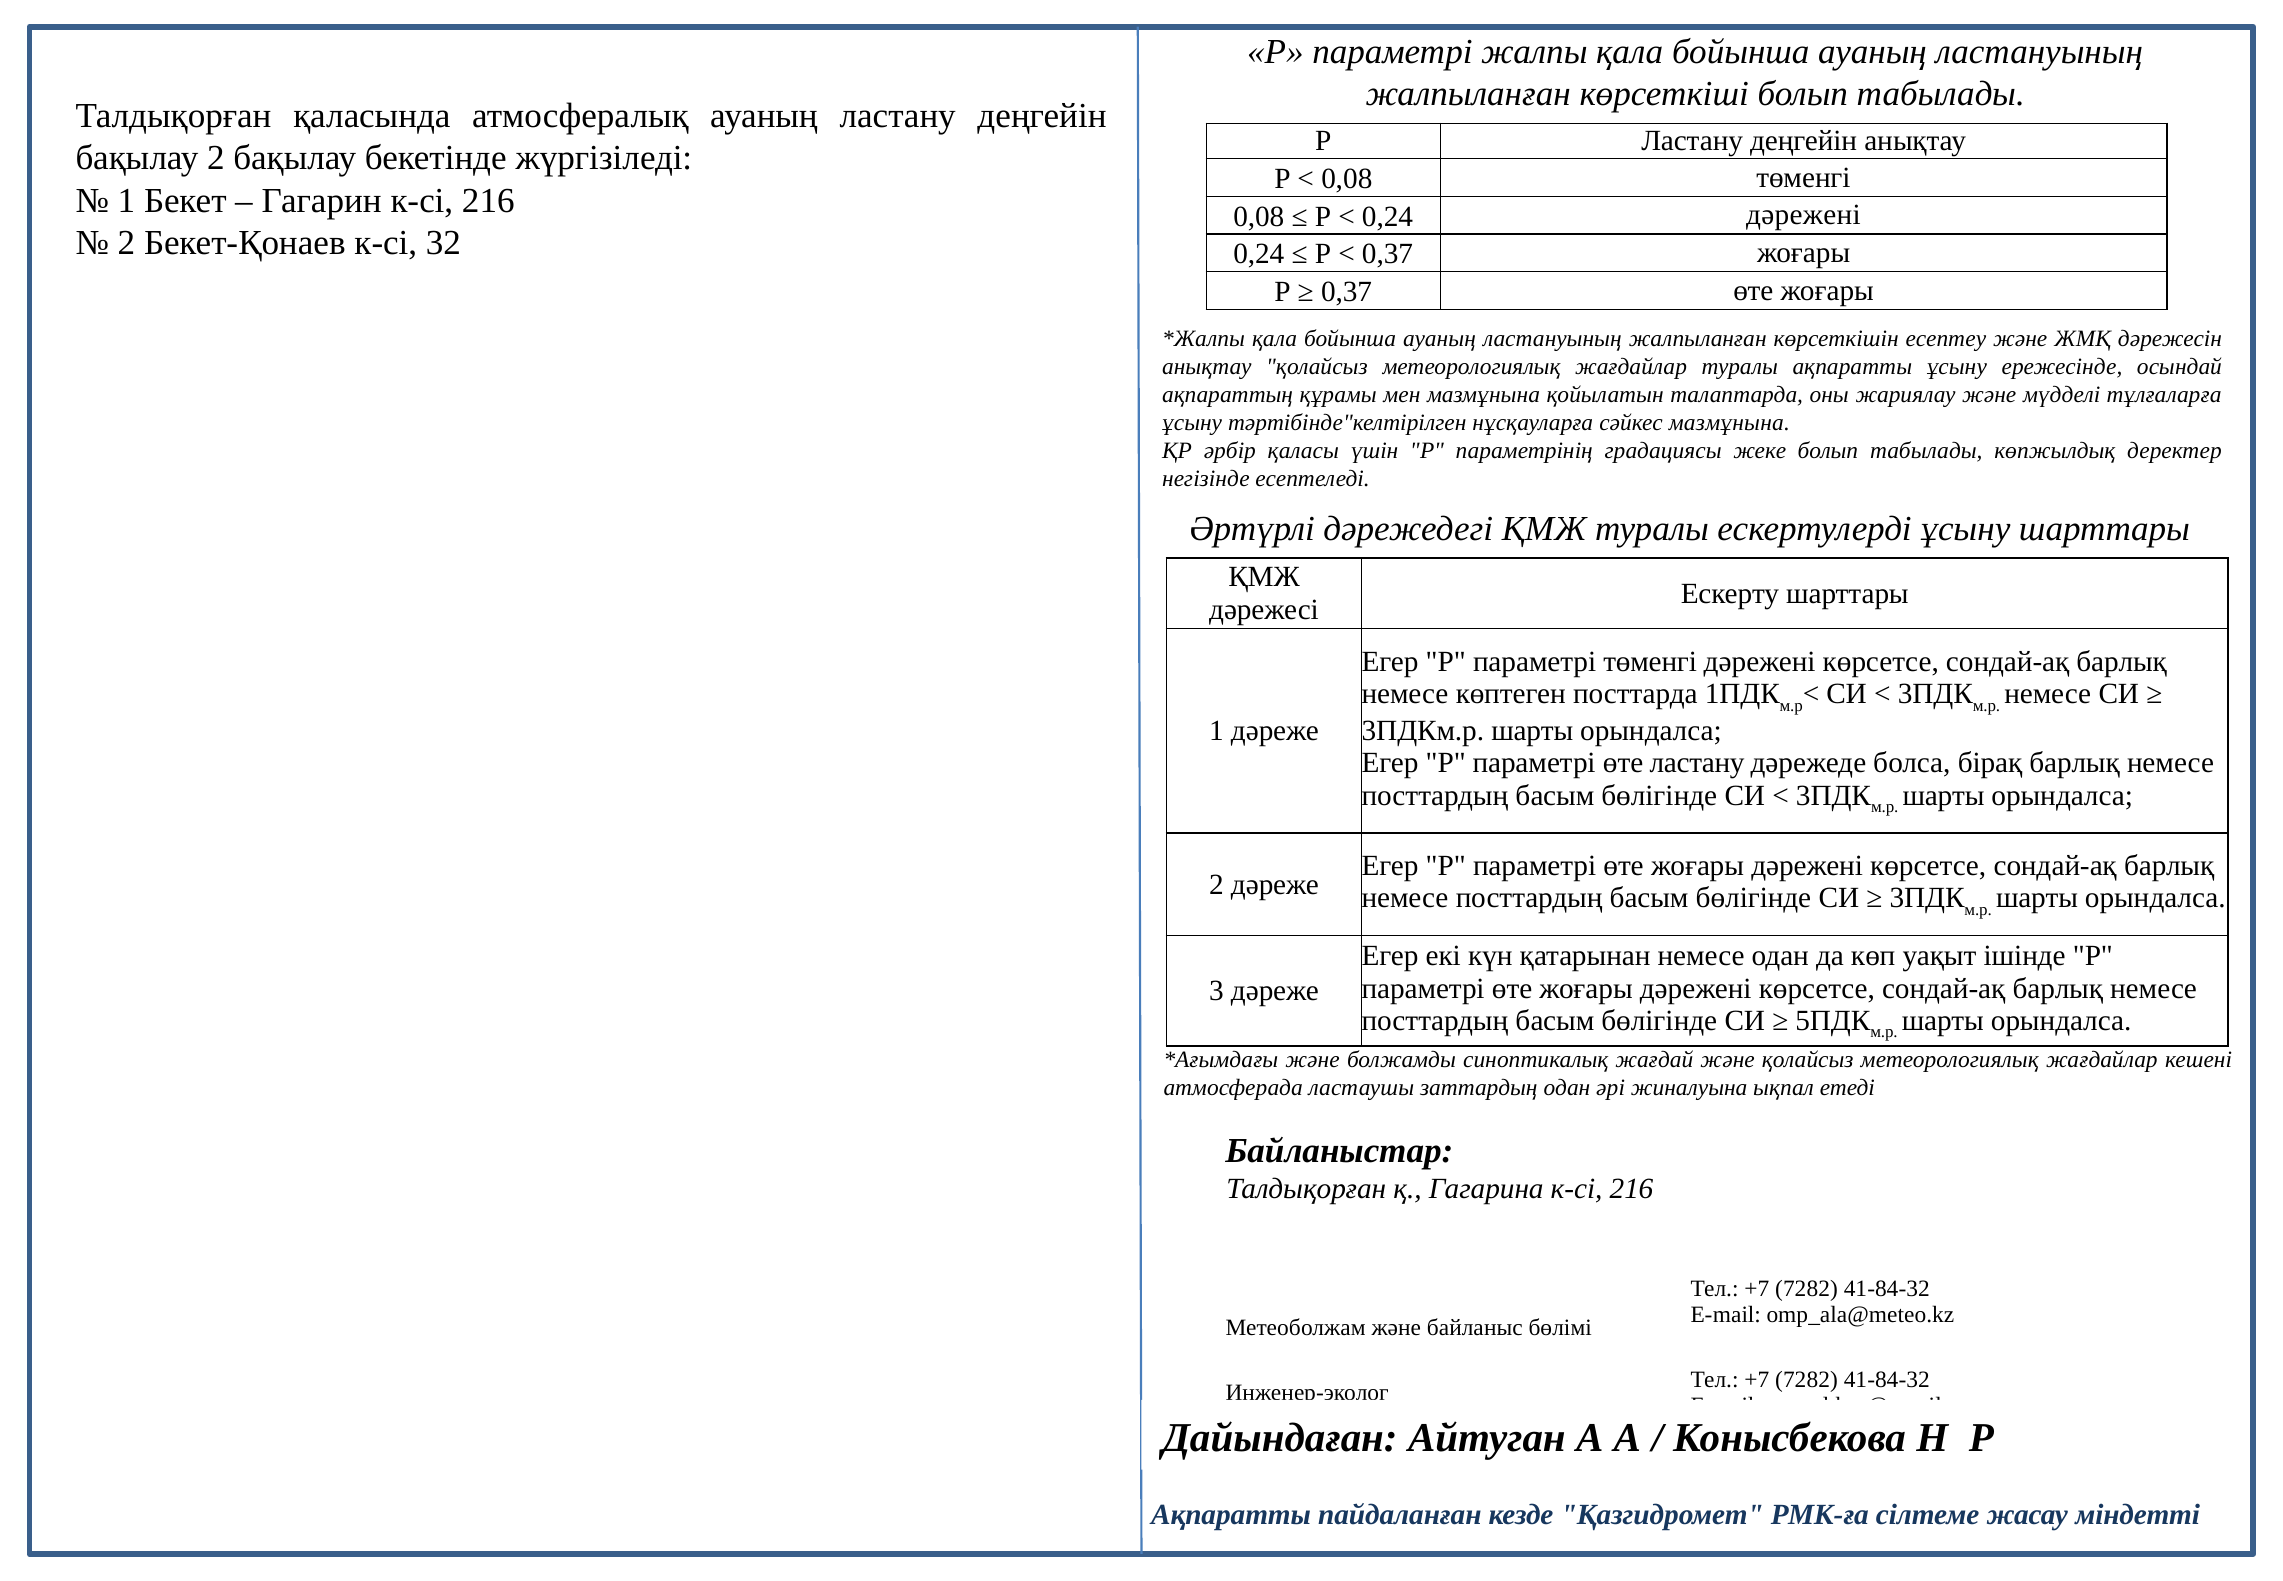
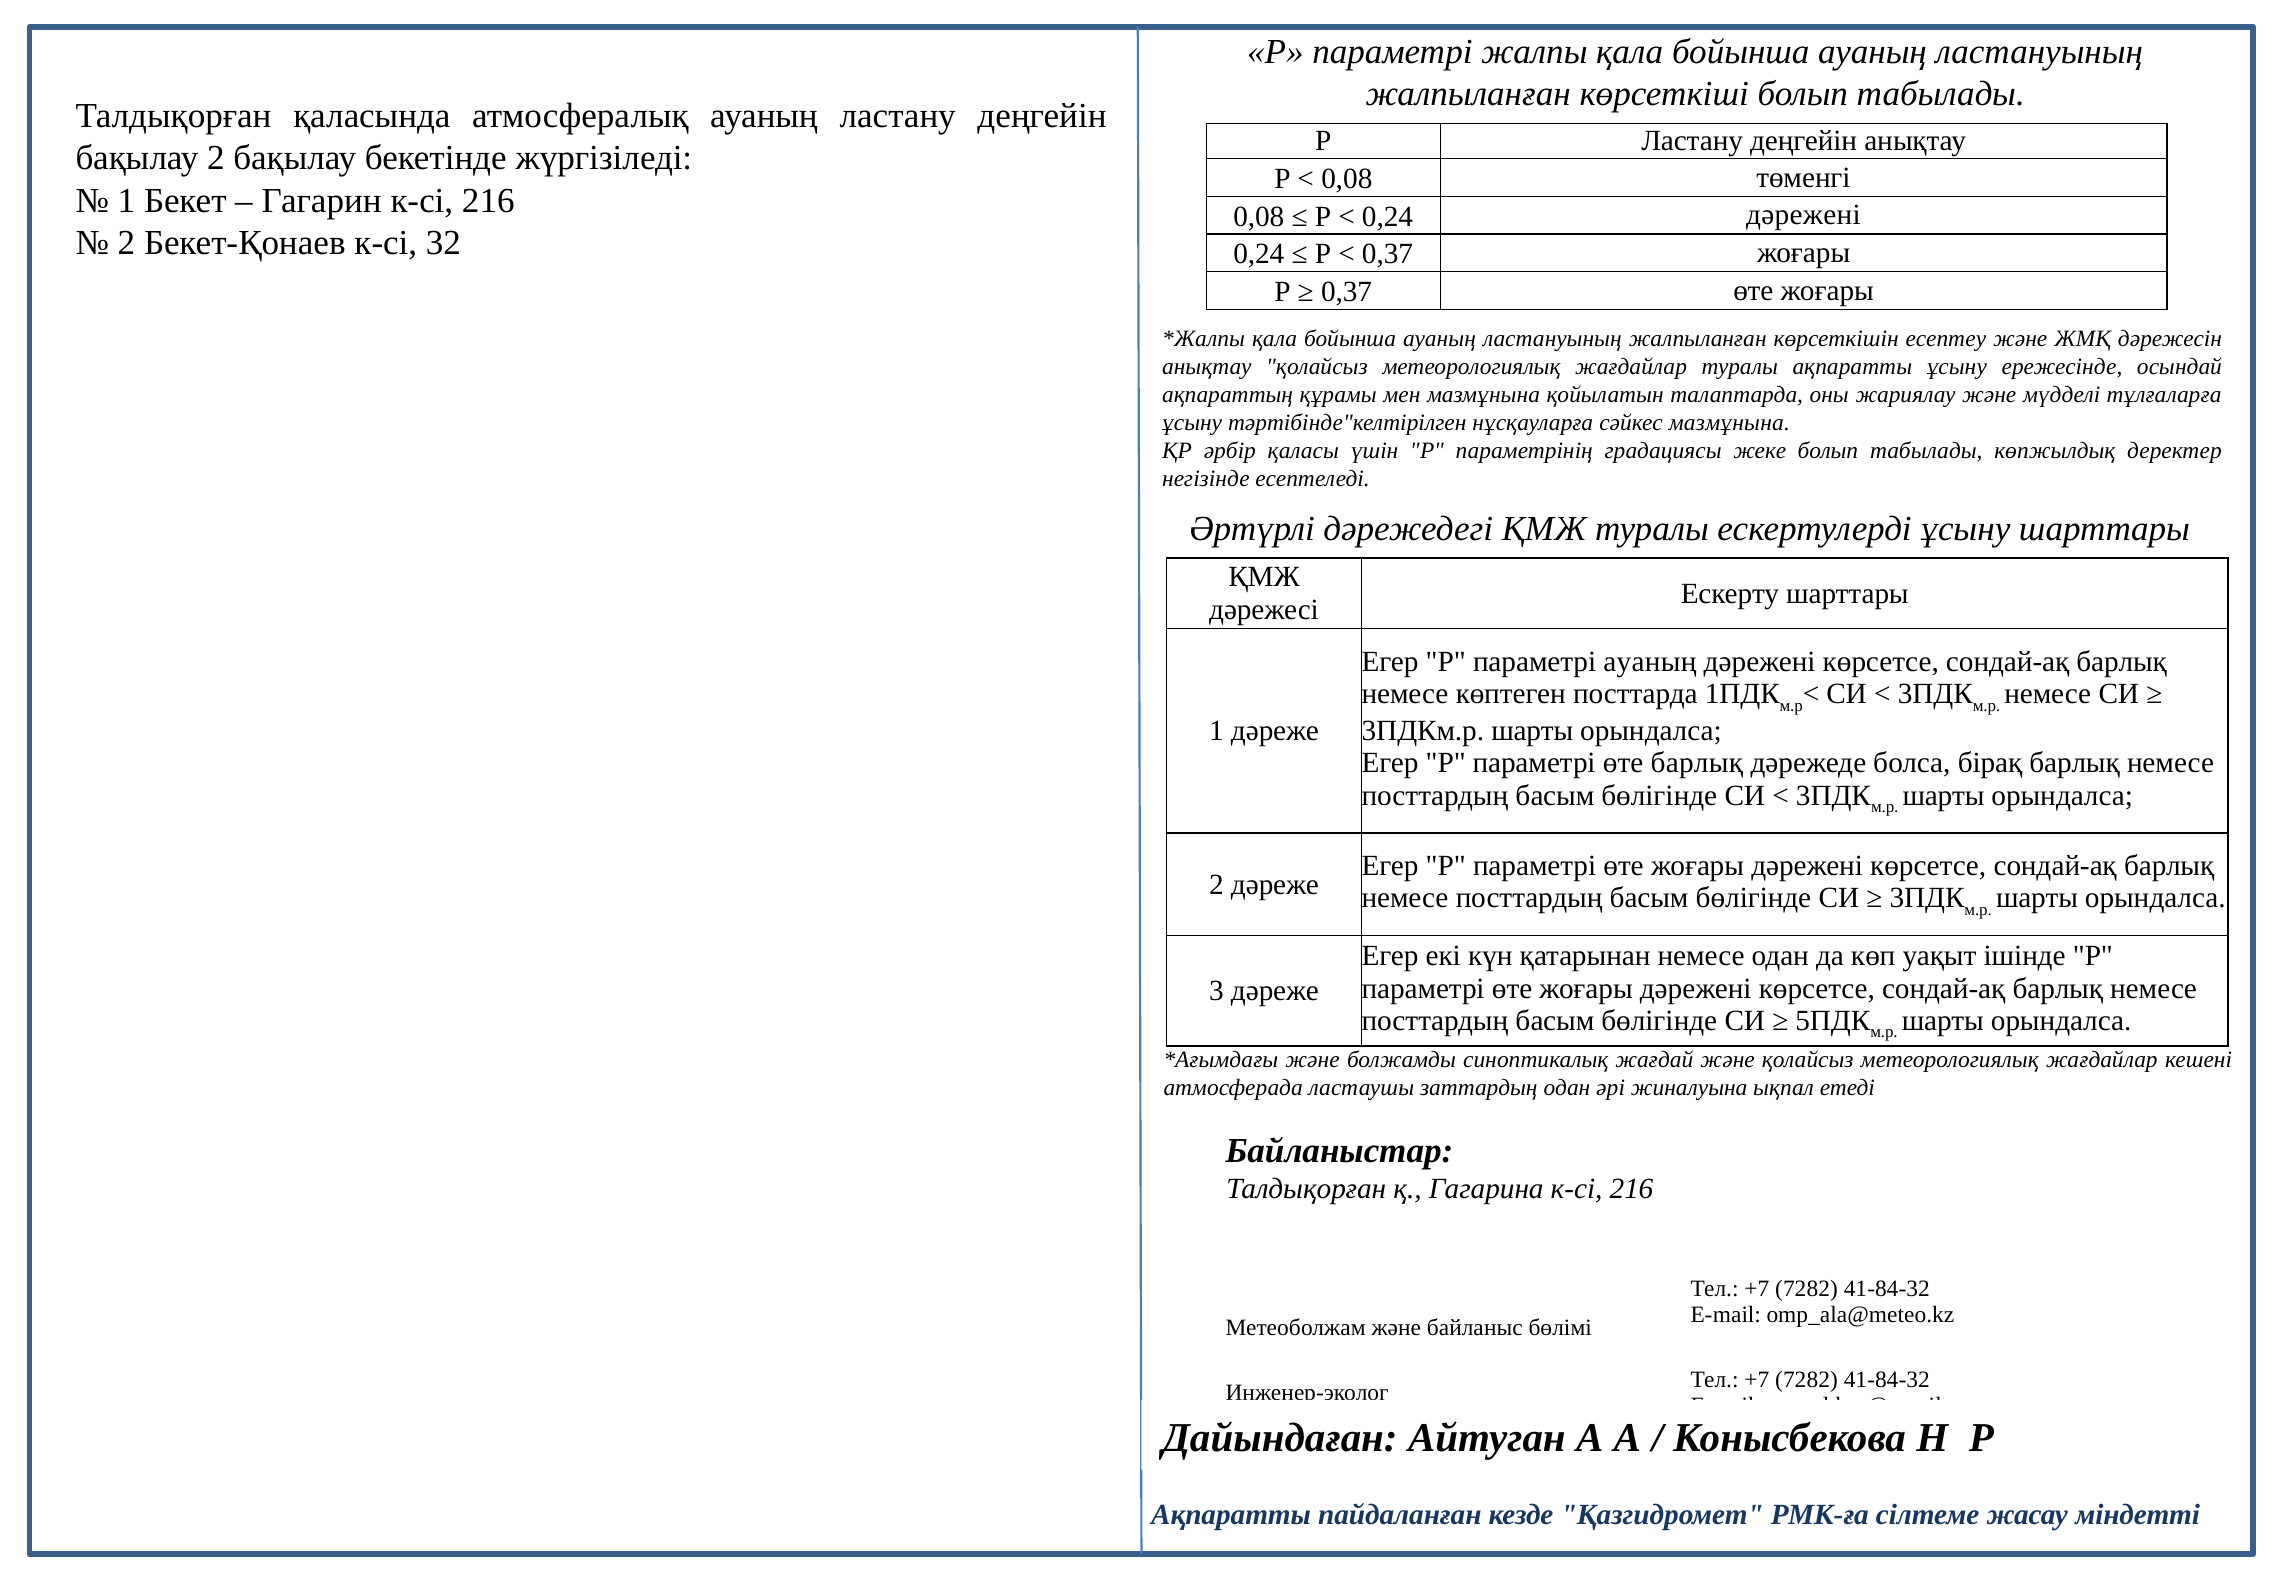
параметрі төменгі: төменгі -> ауаның
өте ластану: ластану -> барлық
